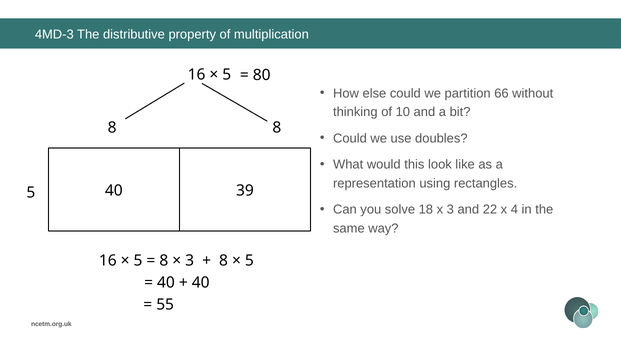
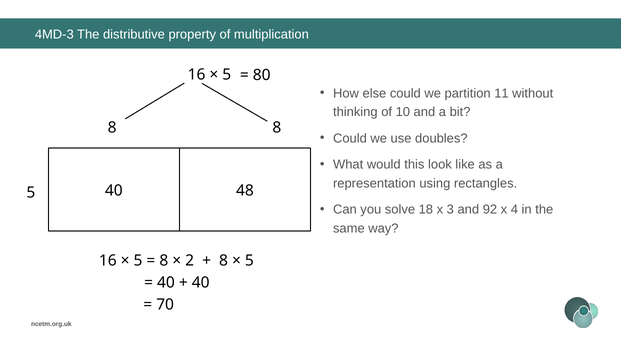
66: 66 -> 11
39: 39 -> 48
22: 22 -> 92
3 at (190, 261): 3 -> 2
55: 55 -> 70
